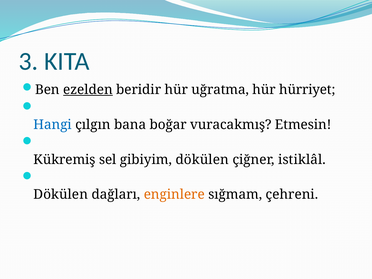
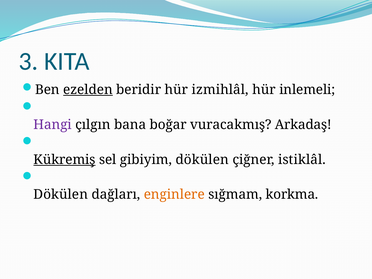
uğratma: uğratma -> izmihlâl
hürriyet: hürriyet -> inlemeli
Hangi colour: blue -> purple
Etmesin: Etmesin -> Arkadaş
Kükremiş underline: none -> present
çehreni: çehreni -> korkma
